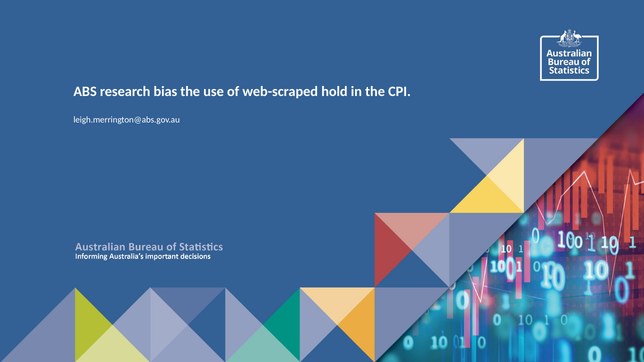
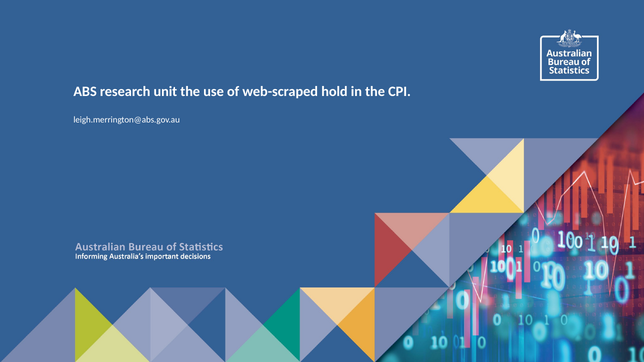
bias: bias -> unit
